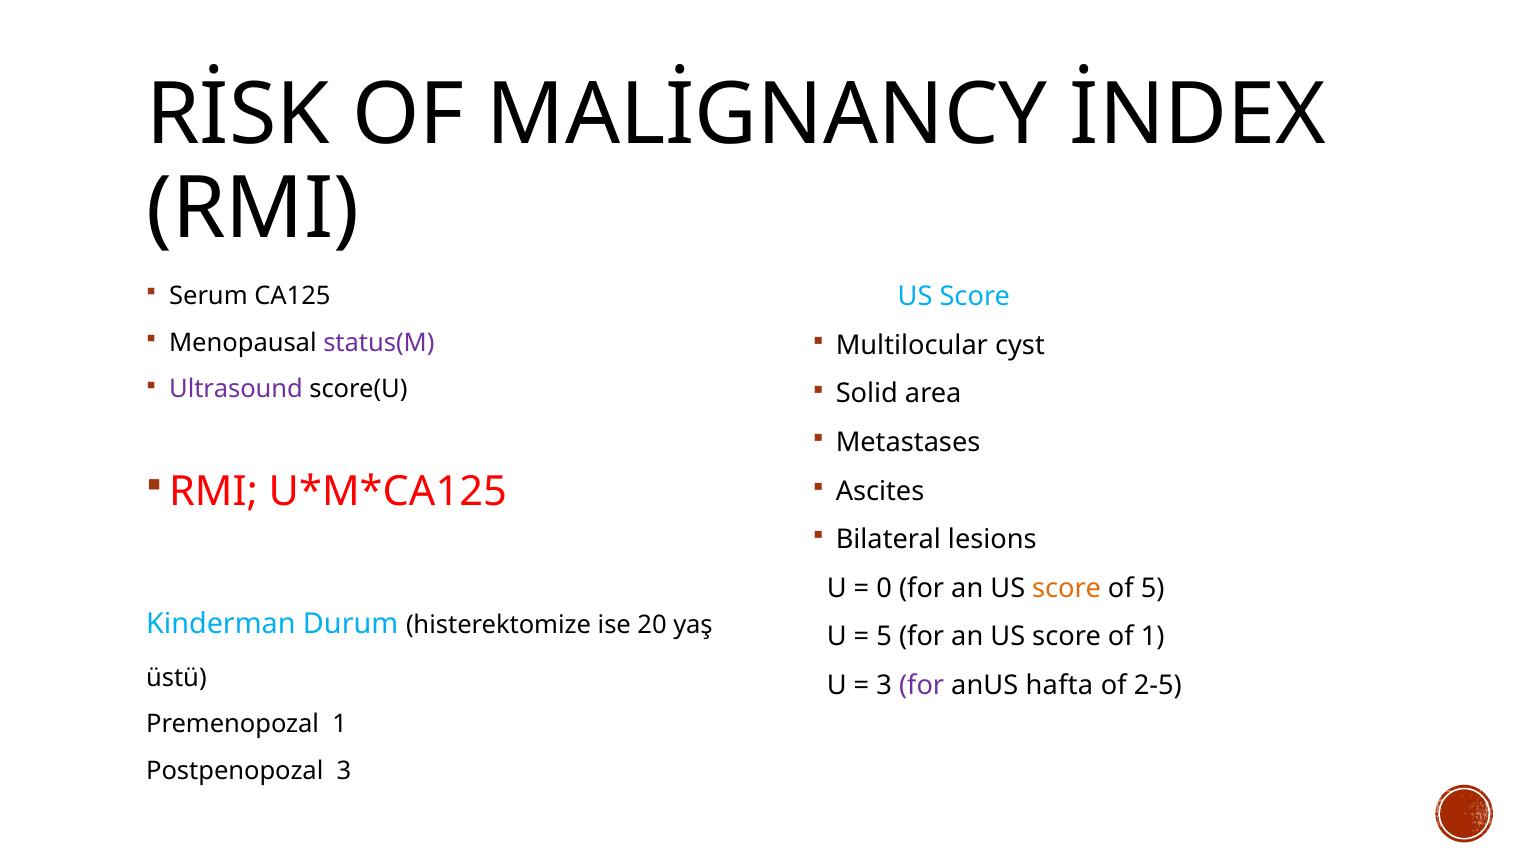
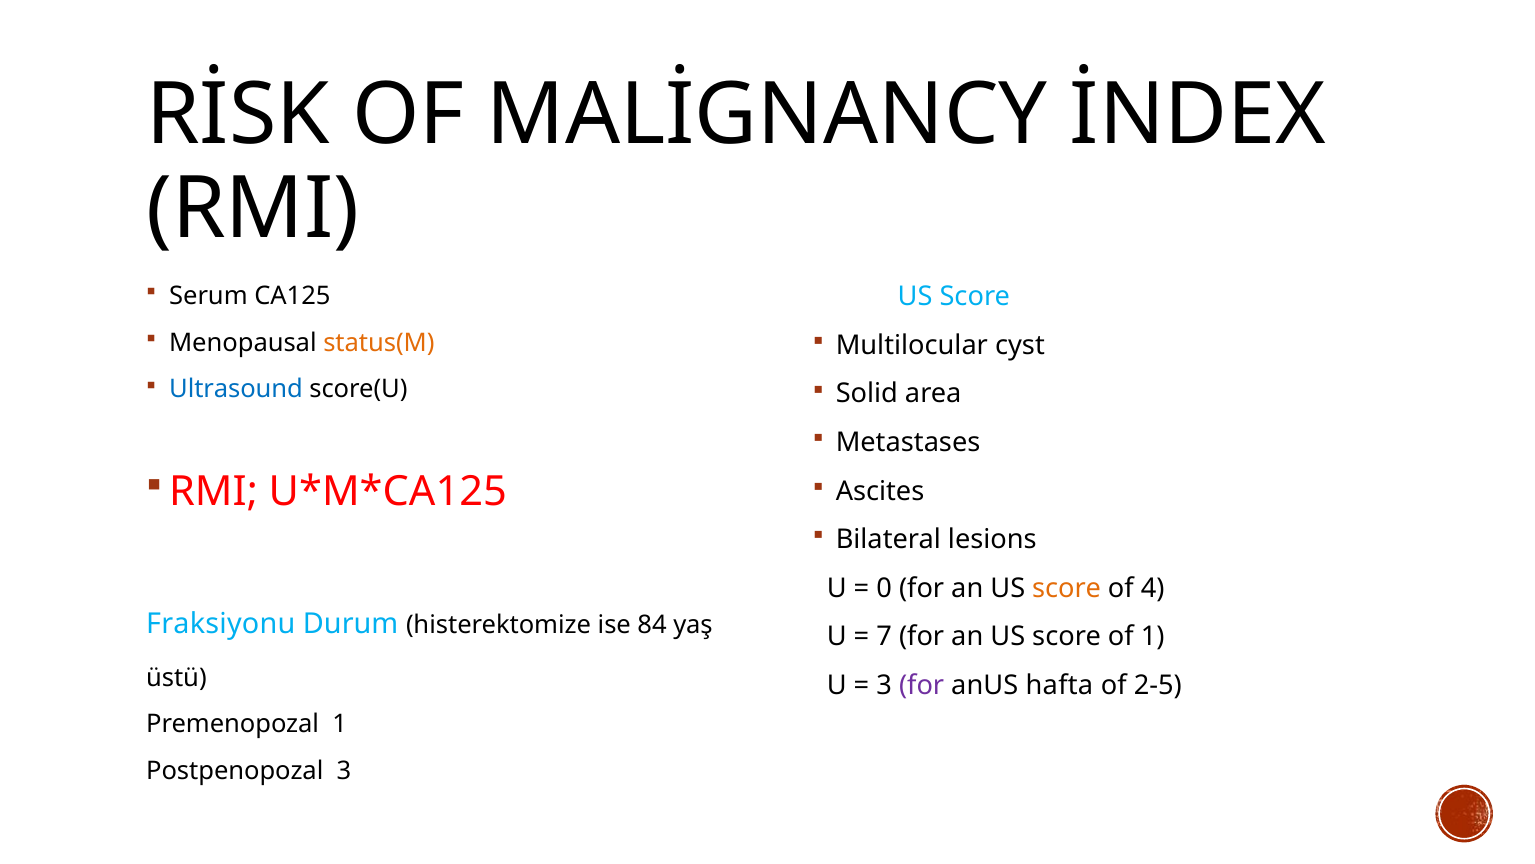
status(M colour: purple -> orange
Ultrasound colour: purple -> blue
of 5: 5 -> 4
Kinderman: Kinderman -> Fraksiyonu
20: 20 -> 84
5 at (884, 636): 5 -> 7
